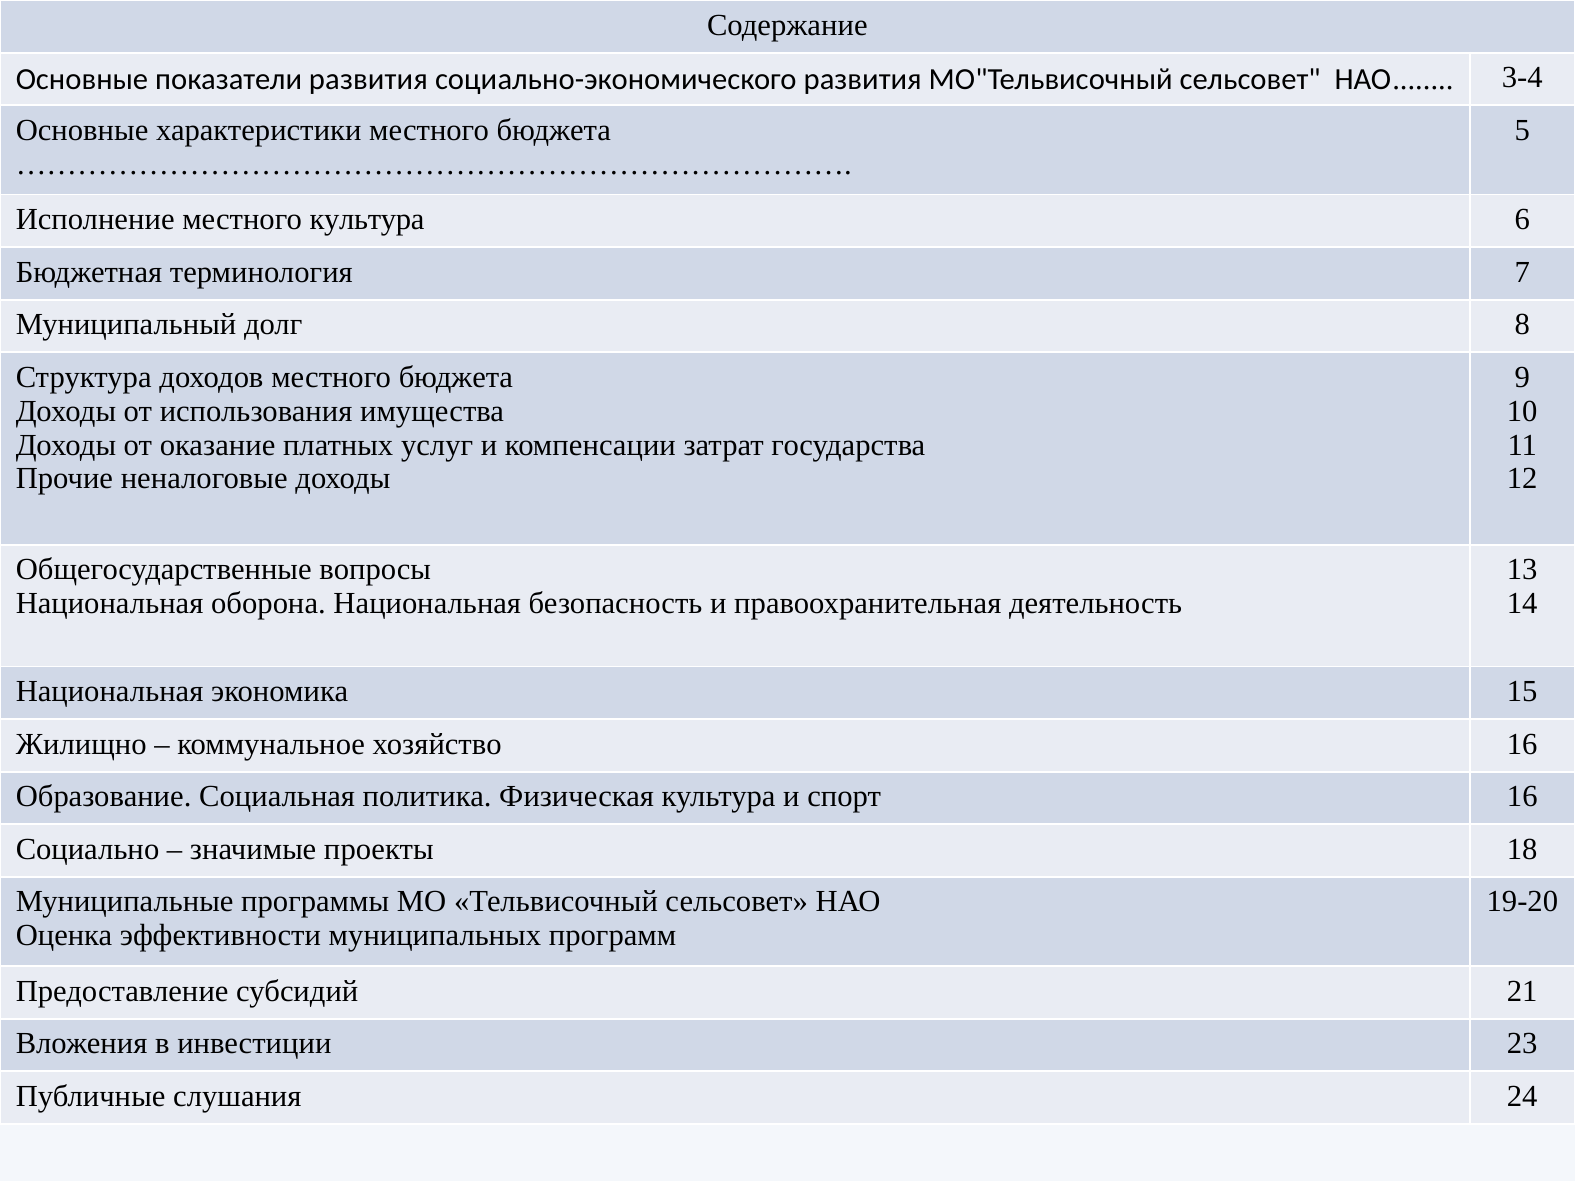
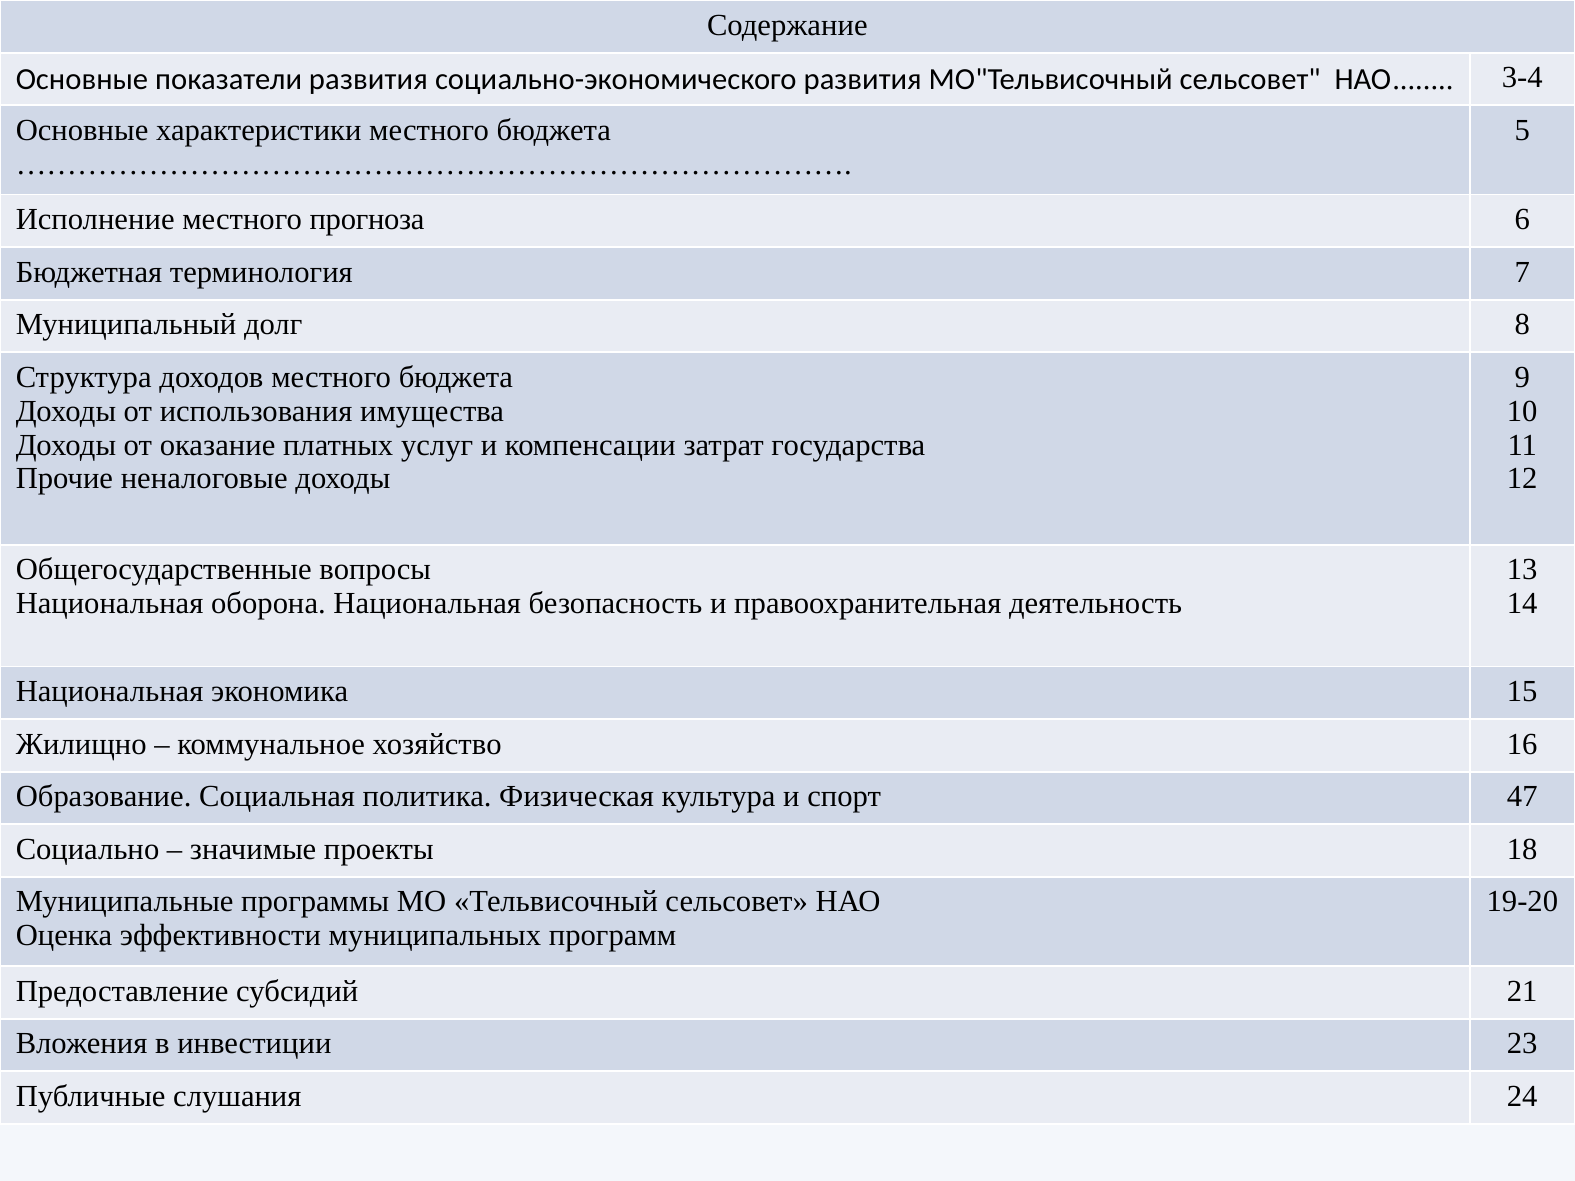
местного культура: культура -> прогноза
спорт 16: 16 -> 47
